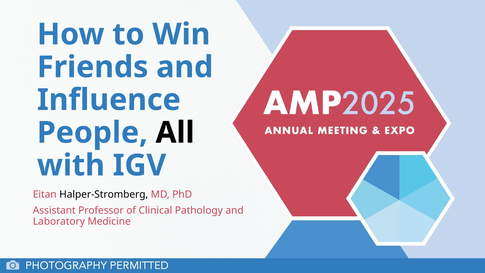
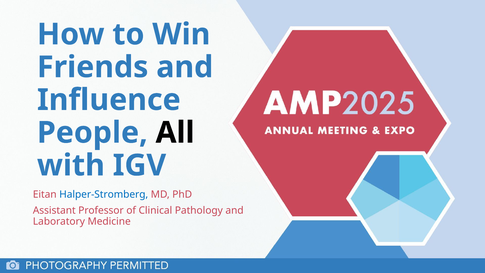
Halper-Stromberg colour: black -> blue
